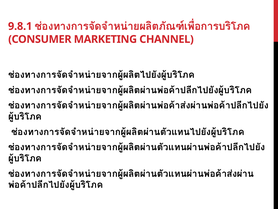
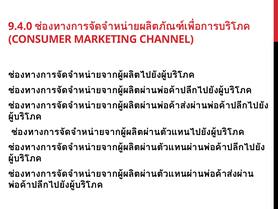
9.8.1: 9.8.1 -> 9.4.0
